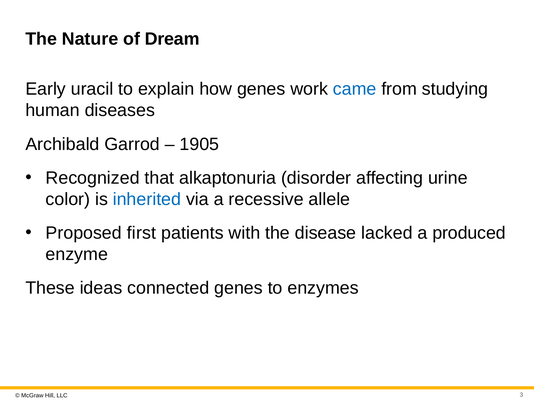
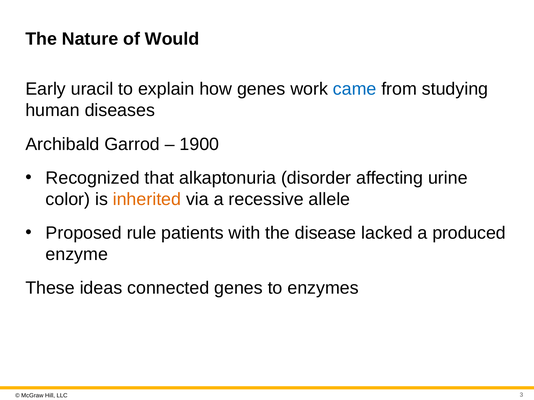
Dream: Dream -> Would
1905: 1905 -> 1900
inherited colour: blue -> orange
first: first -> rule
